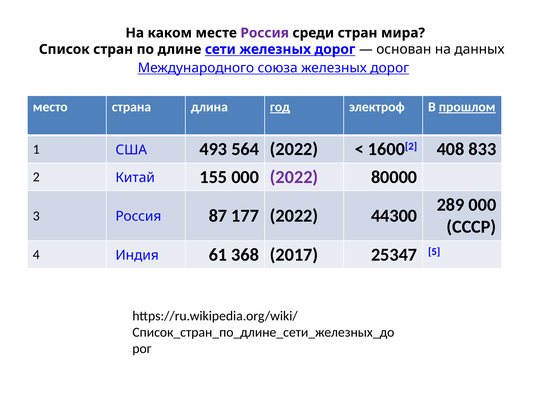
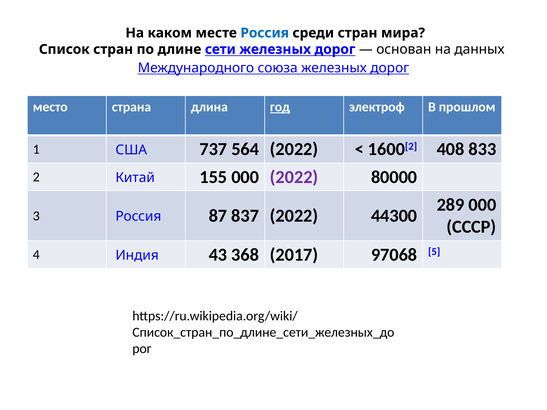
Россия at (265, 33) colour: purple -> blue
прошлом underline: present -> none
493: 493 -> 737
177: 177 -> 837
61: 61 -> 43
25347: 25347 -> 97068
